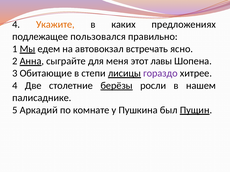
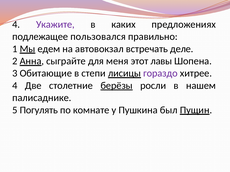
Укажите colour: orange -> purple
ясно: ясно -> деле
Аркадий: Аркадий -> Погулять
